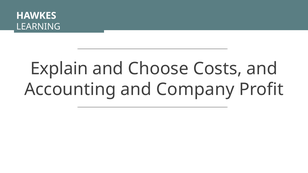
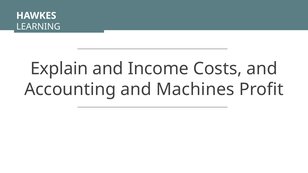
Choose: Choose -> Income
Company: Company -> Machines
